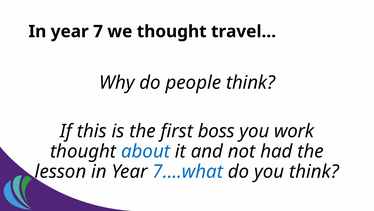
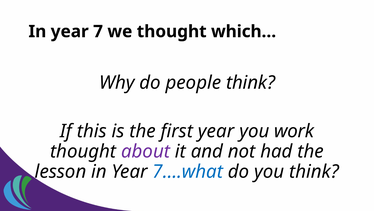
travel…: travel… -> which…
first boss: boss -> year
about colour: blue -> purple
